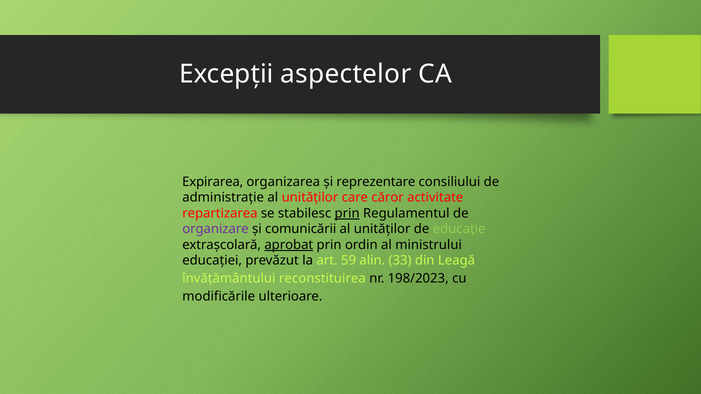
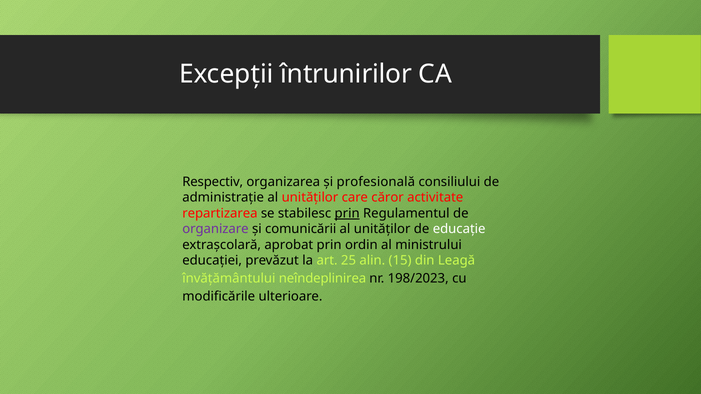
aspectelor: aspectelor -> întrunirilor
Expirarea: Expirarea -> Respectiv
reprezentare: reprezentare -> profesională
educație colour: light green -> white
aprobat underline: present -> none
59: 59 -> 25
33: 33 -> 15
reconstituirea: reconstituirea -> neîndeplinirea
